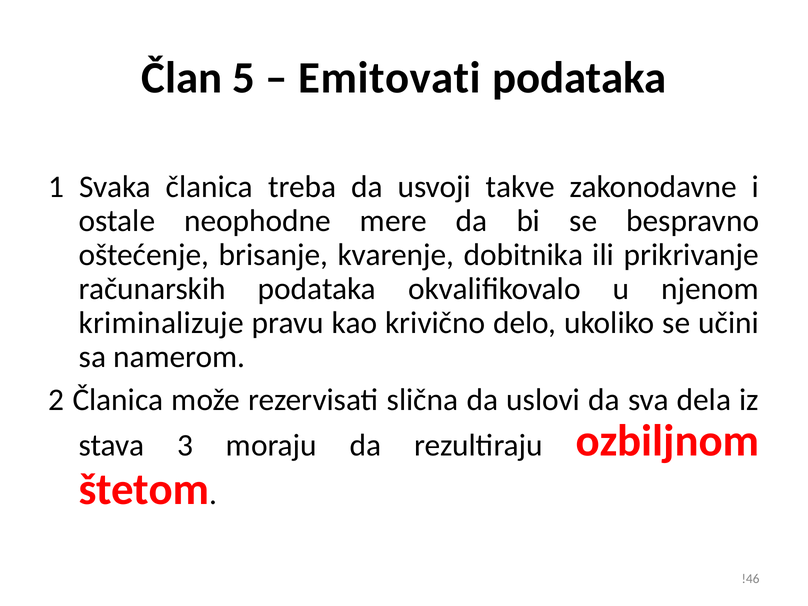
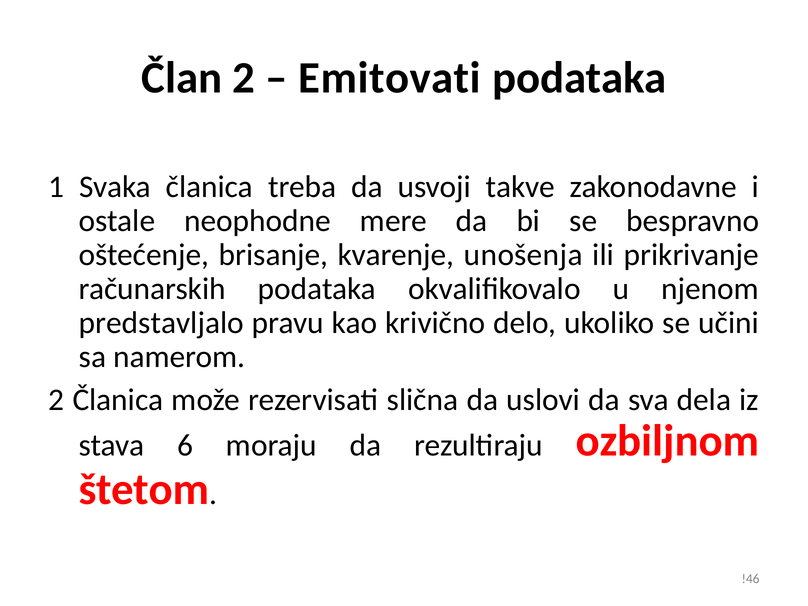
Član 5: 5 -> 2
dobitnika: dobitnika -> unošenja
kriminalizuje: kriminalizuje -> predstavljalo
3: 3 -> 6
